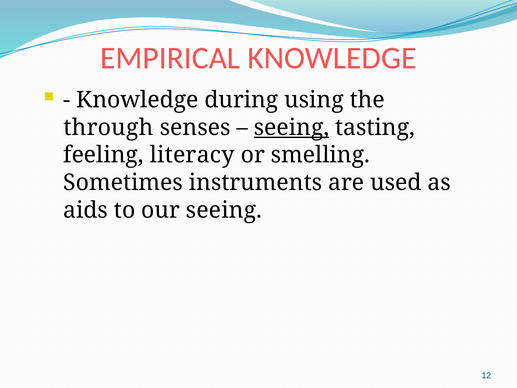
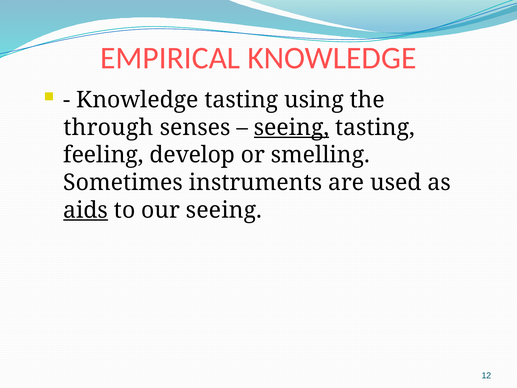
Knowledge during: during -> tasting
literacy: literacy -> develop
aids underline: none -> present
